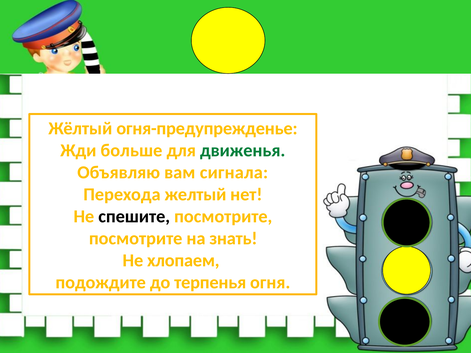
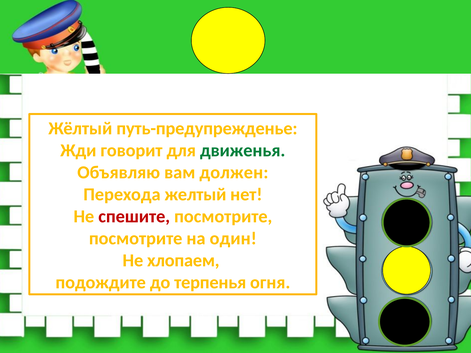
огня-предупрежденье: огня-предупрежденье -> путь-предупрежденье
больше: больше -> говорит
сигнала: сигнала -> должен
спешите colour: black -> red
знать: знать -> один
